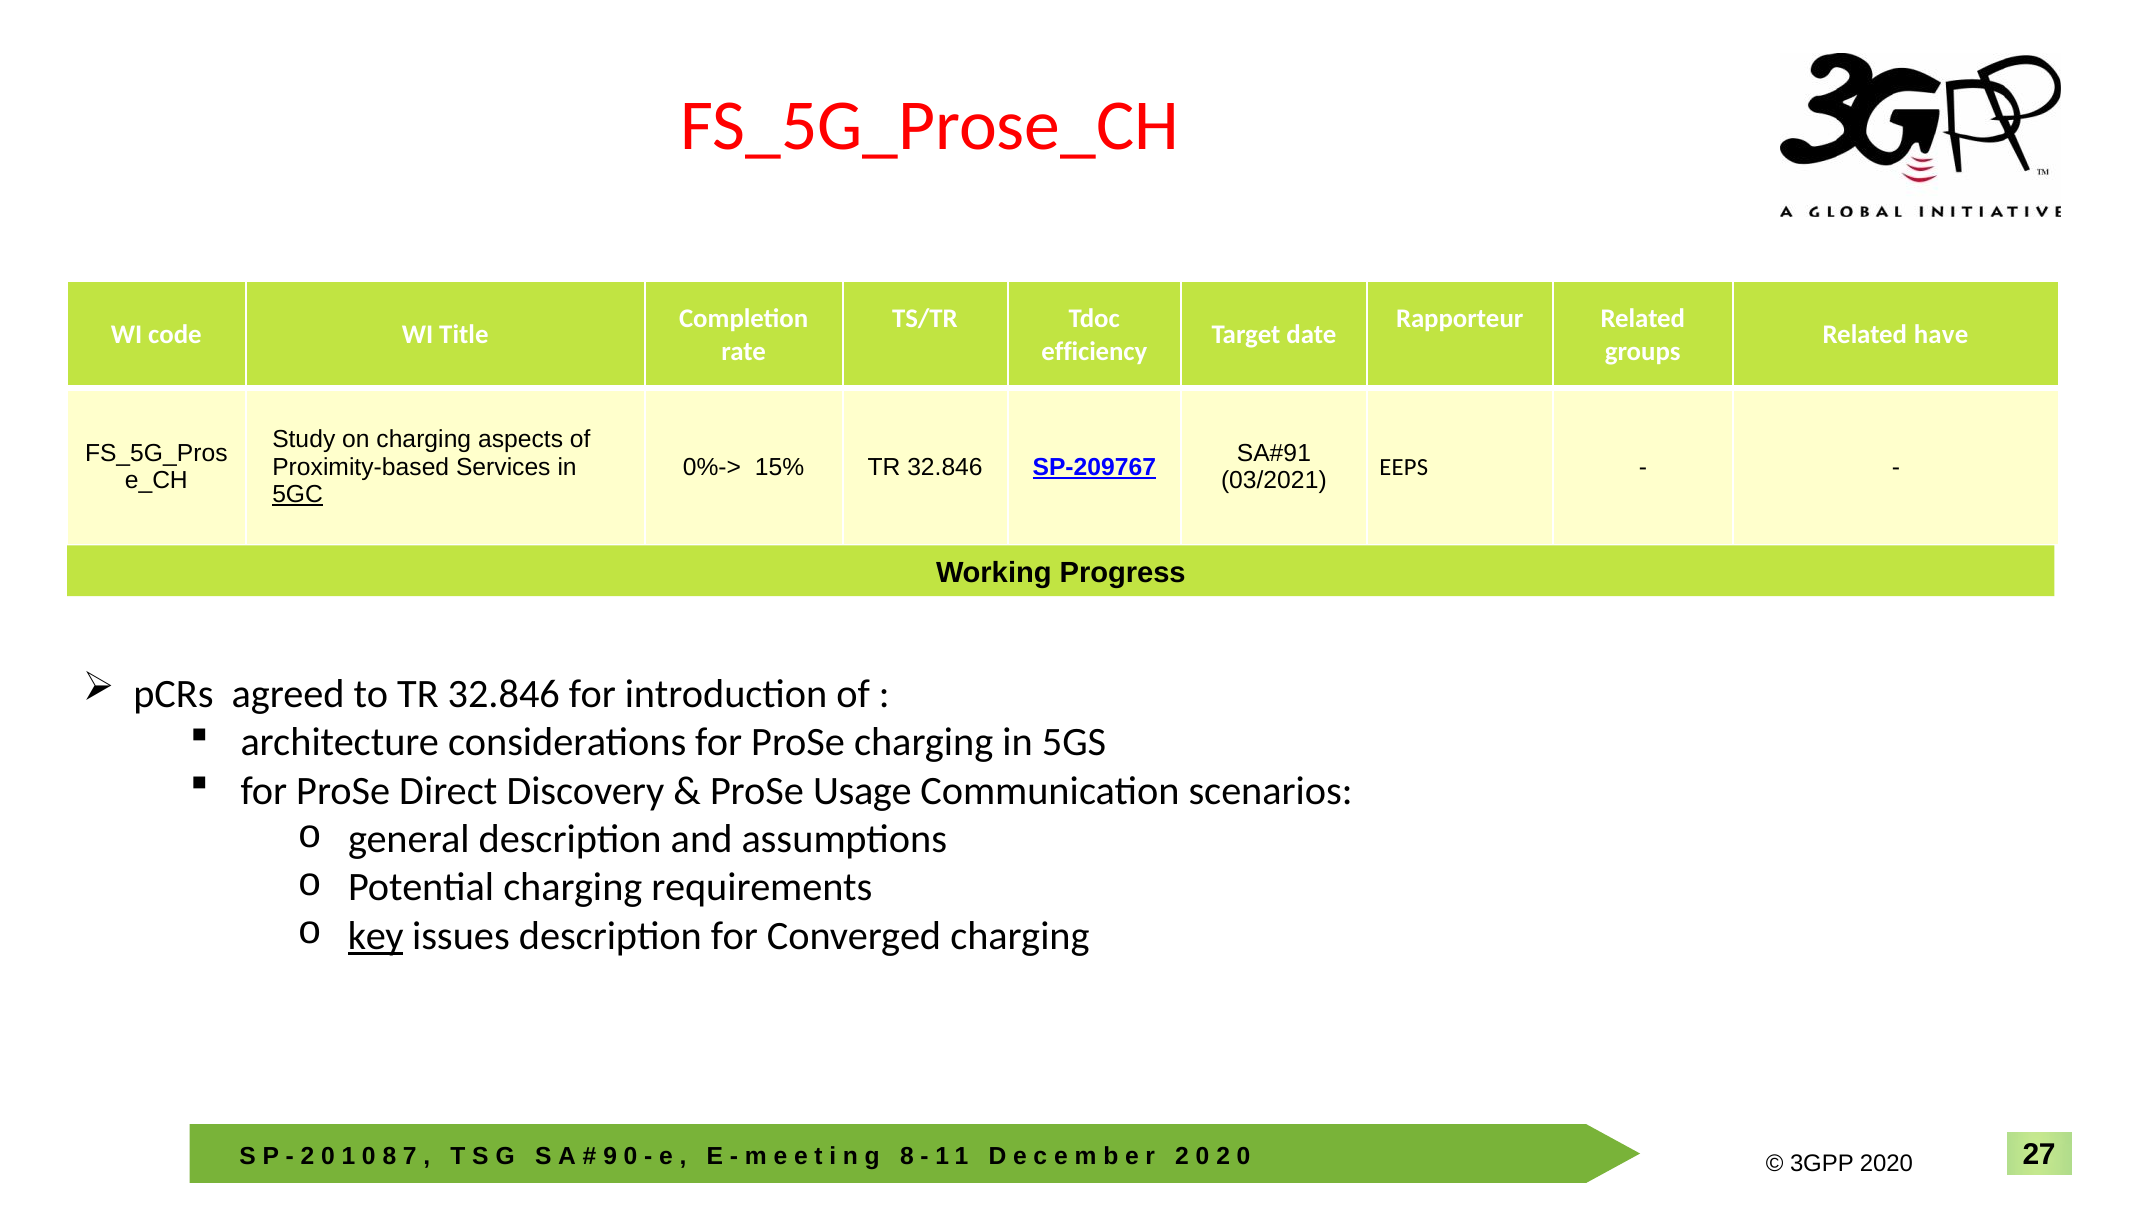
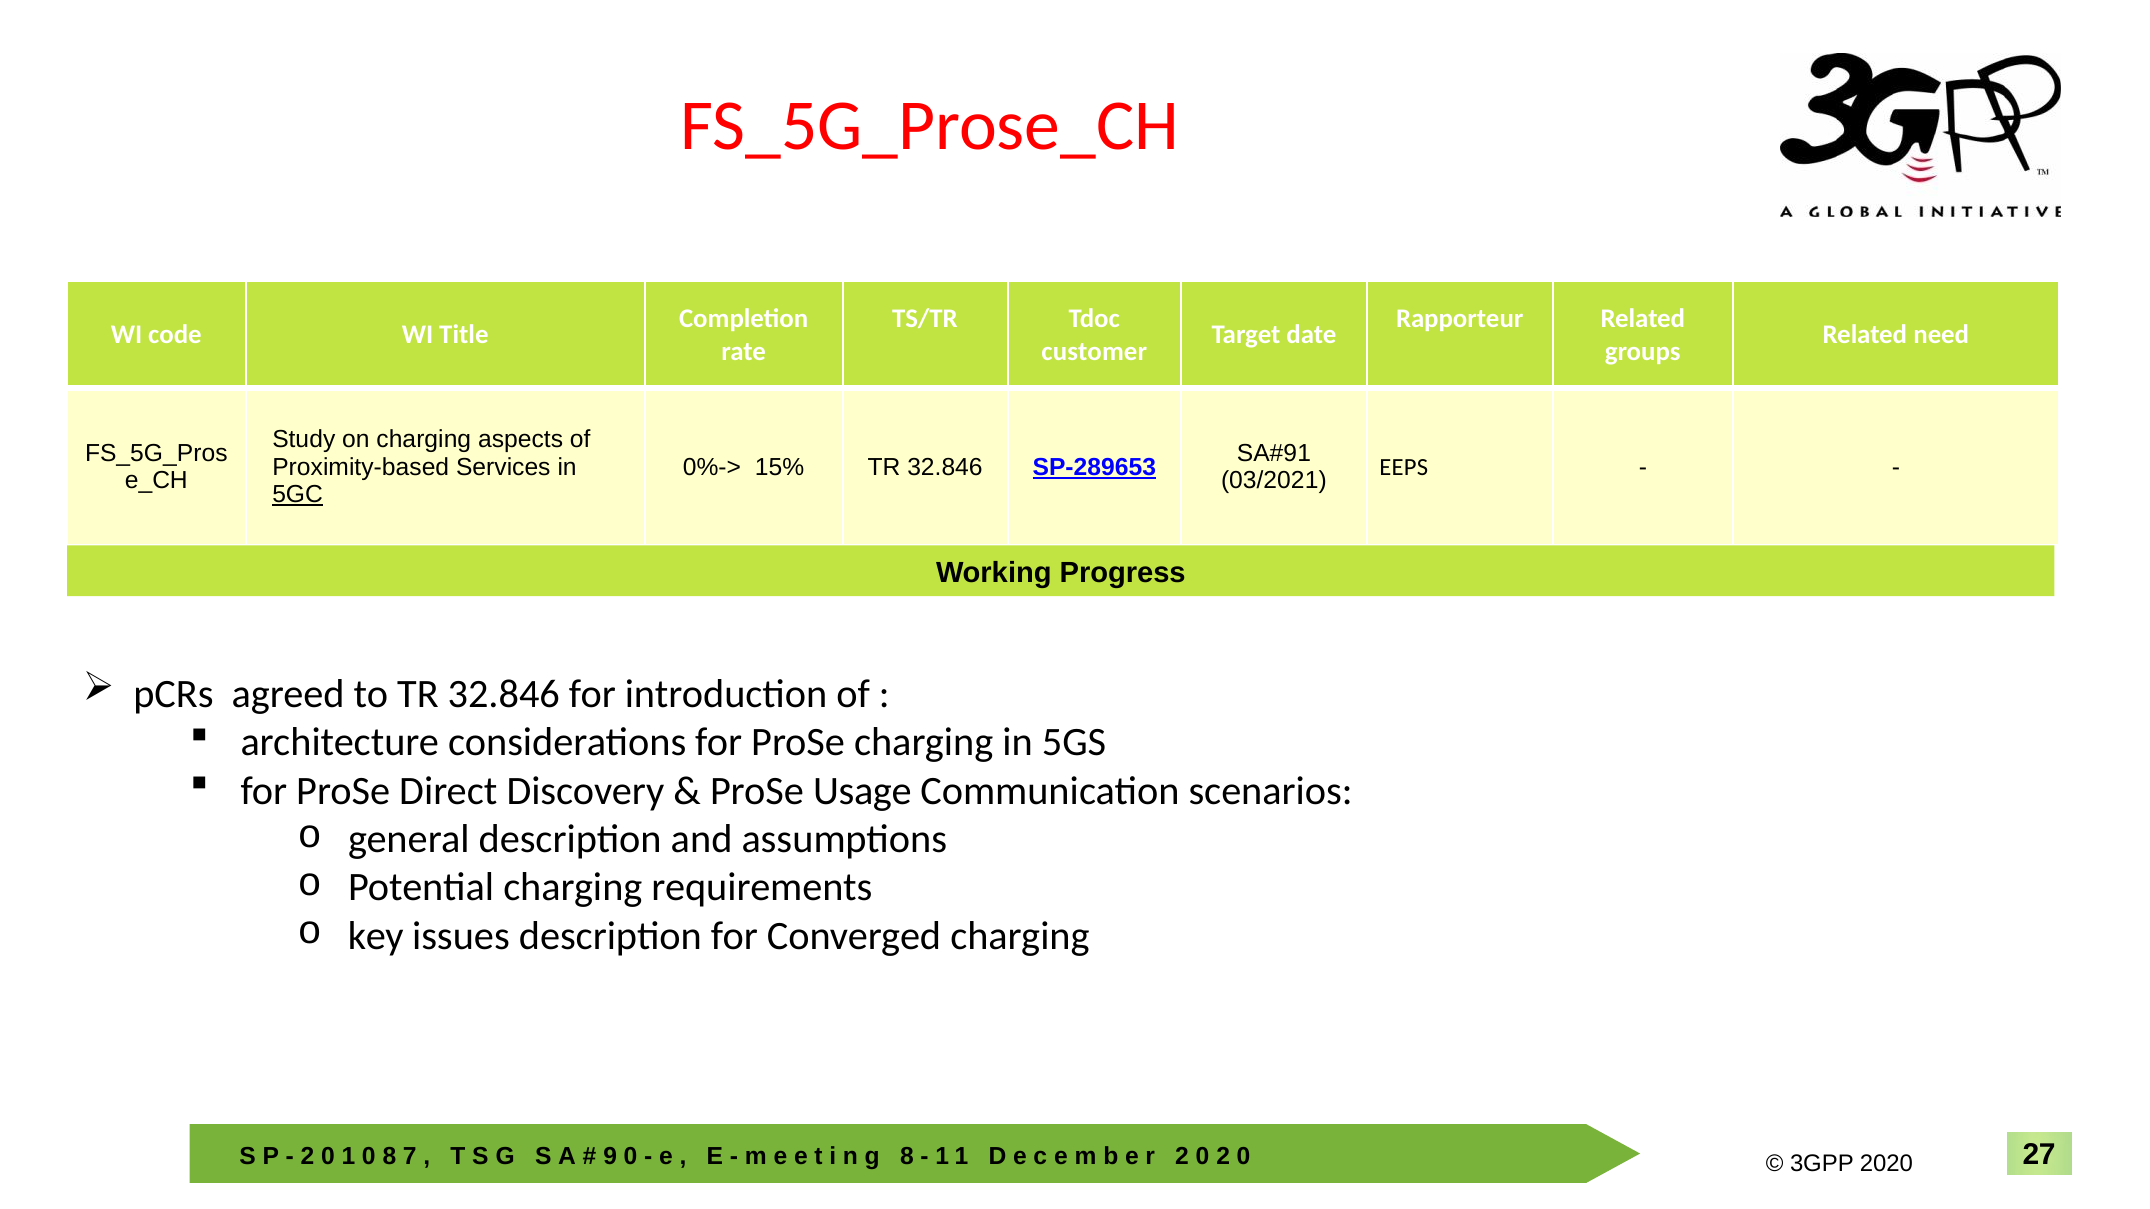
have: have -> need
efficiency: efficiency -> customer
SP-209767: SP-209767 -> SP-289653
key underline: present -> none
